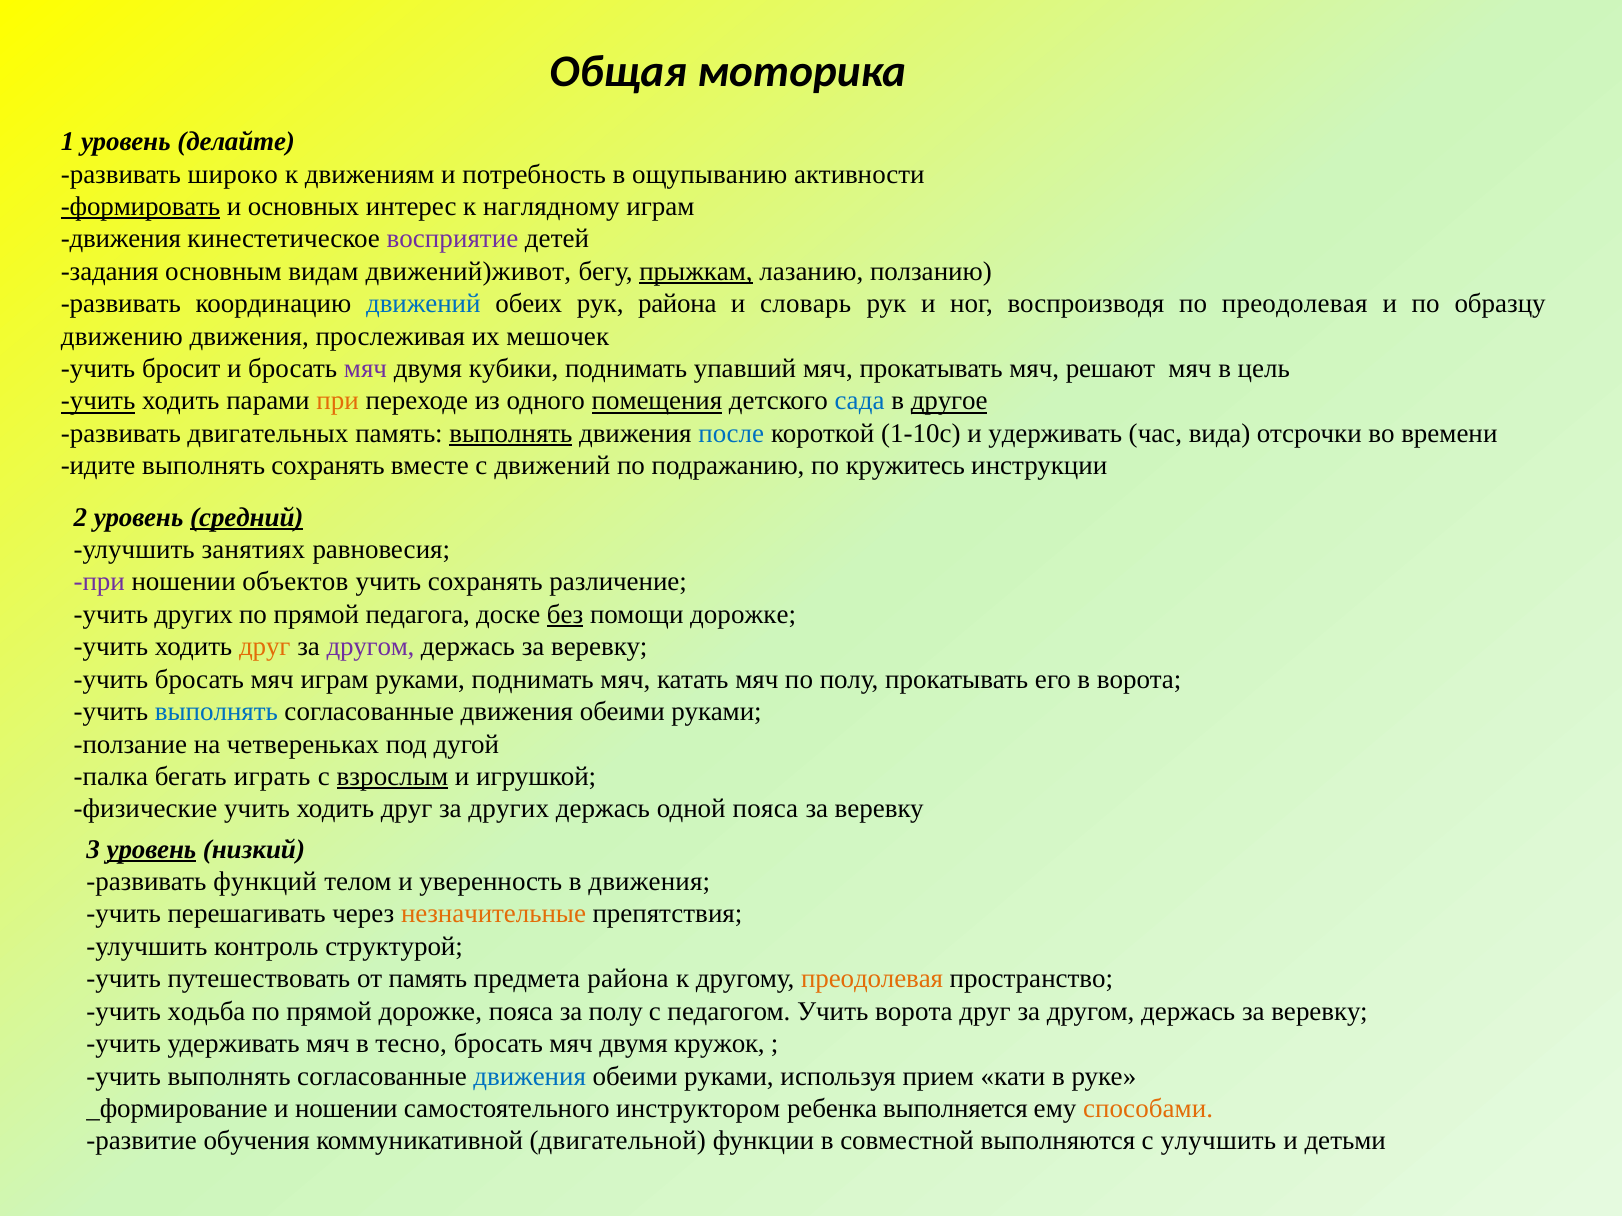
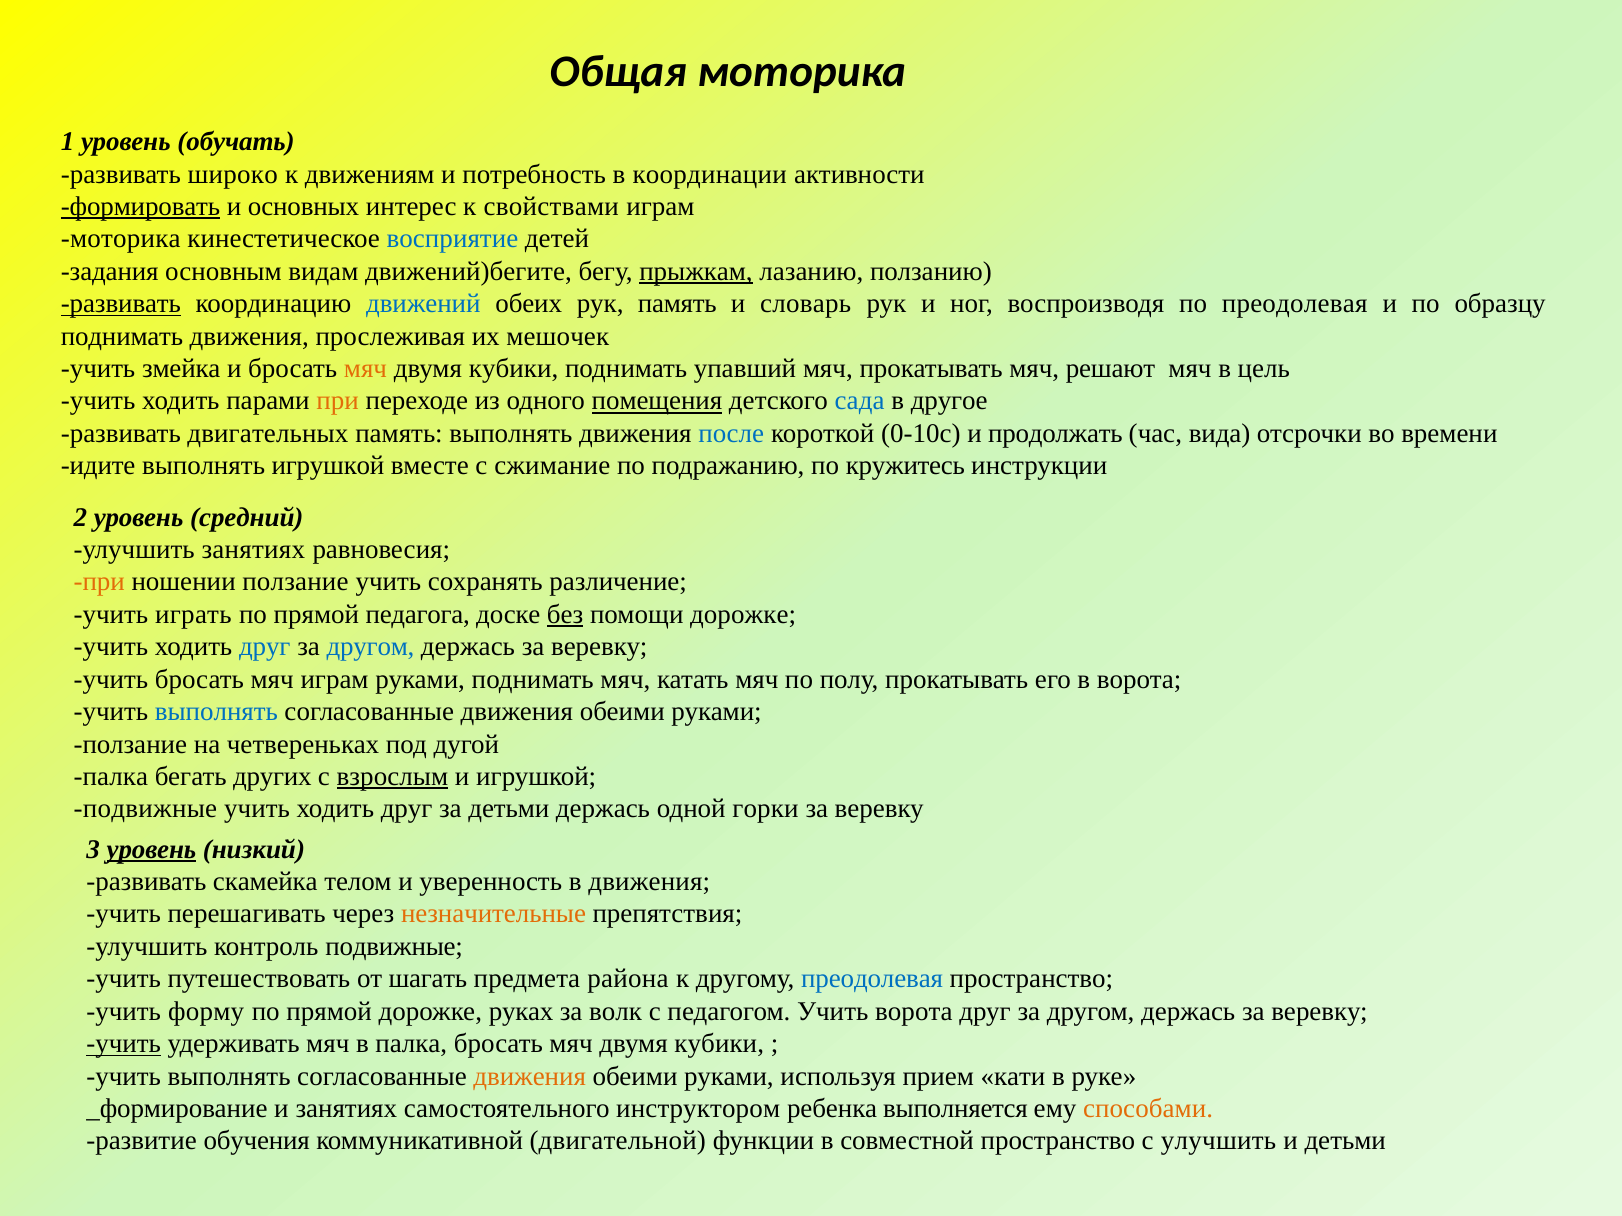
делайте: делайте -> обучать
ощупыванию: ощупыванию -> координации
наглядному: наглядному -> свойствами
движения at (121, 239): движения -> моторика
восприятие colour: purple -> blue
движений)живот: движений)живот -> движений)бегите
развивать at (121, 304) underline: none -> present
рук района: района -> память
движению at (122, 336): движению -> поднимать
бросит: бросит -> змейка
мяч at (365, 369) colour: purple -> orange
учить at (98, 401) underline: present -> none
другое underline: present -> none
выполнять at (511, 434) underline: present -> none
1-10с: 1-10с -> 0-10с
и удерживать: удерживать -> продолжать
выполнять сохранять: сохранять -> игрушкой
с движений: движений -> сжимание
средний underline: present -> none
при at (99, 582) colour: purple -> orange
ношении объектов: объектов -> ползание
учить других: других -> играть
друг at (265, 647) colour: orange -> blue
другом at (370, 647) colour: purple -> blue
играть: играть -> других
физические at (146, 809): физические -> подвижные
за других: других -> детьми
одной пояса: пояса -> горки
функций: функций -> скамейка
контроль структурой: структурой -> подвижные
от память: память -> шагать
преодолевая at (872, 979) colour: orange -> blue
ходьба: ходьба -> форму
дорожке пояса: пояса -> руках
за полу: полу -> волк
учить at (124, 1044) underline: none -> present
в тесно: тесно -> палка
кружок at (719, 1044): кружок -> кубики
движения at (530, 1077) colour: blue -> orange
и ношении: ношении -> занятиях
совместной выполняются: выполняются -> пространство
